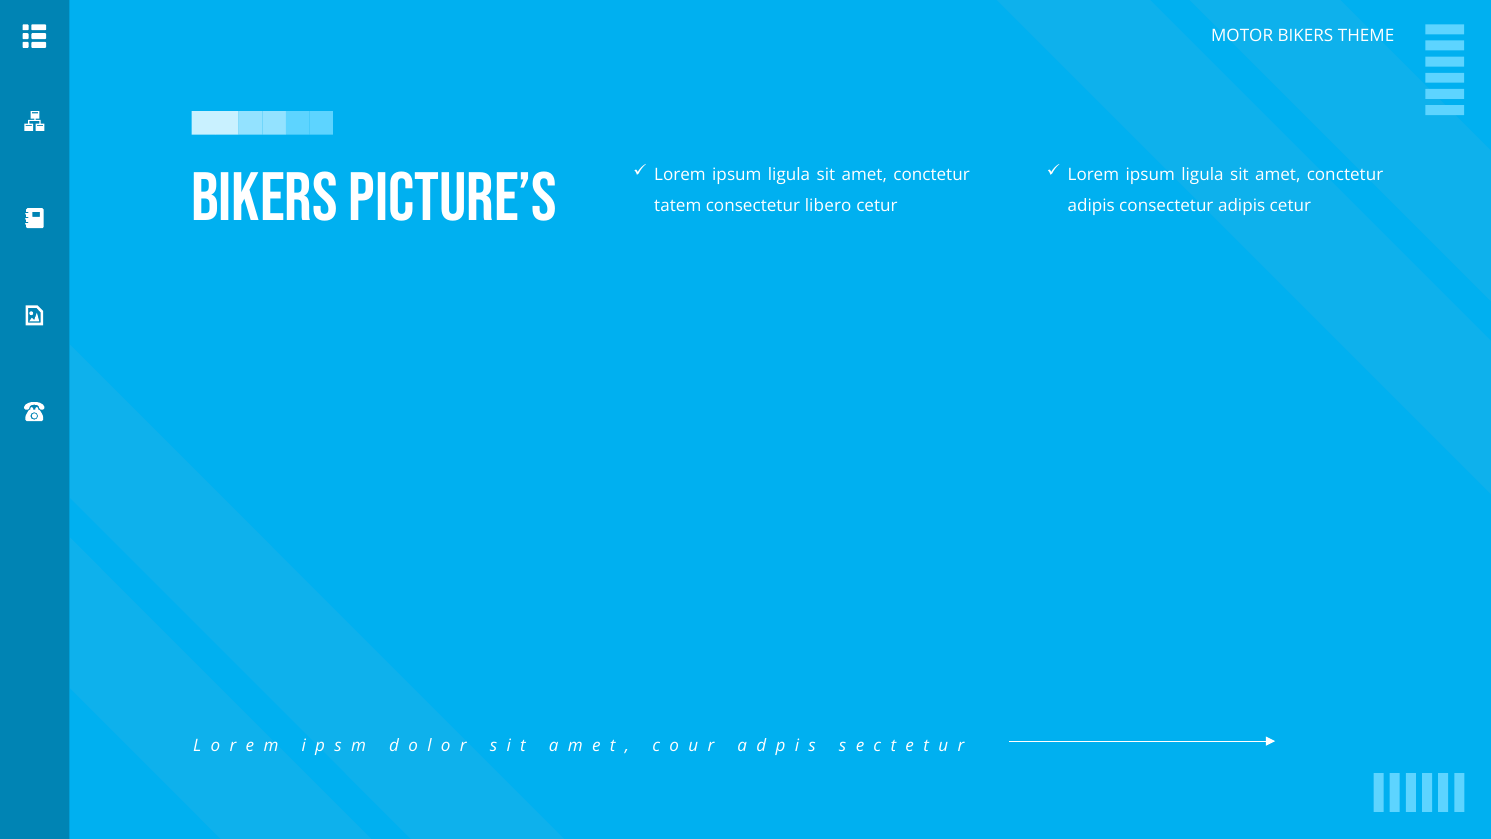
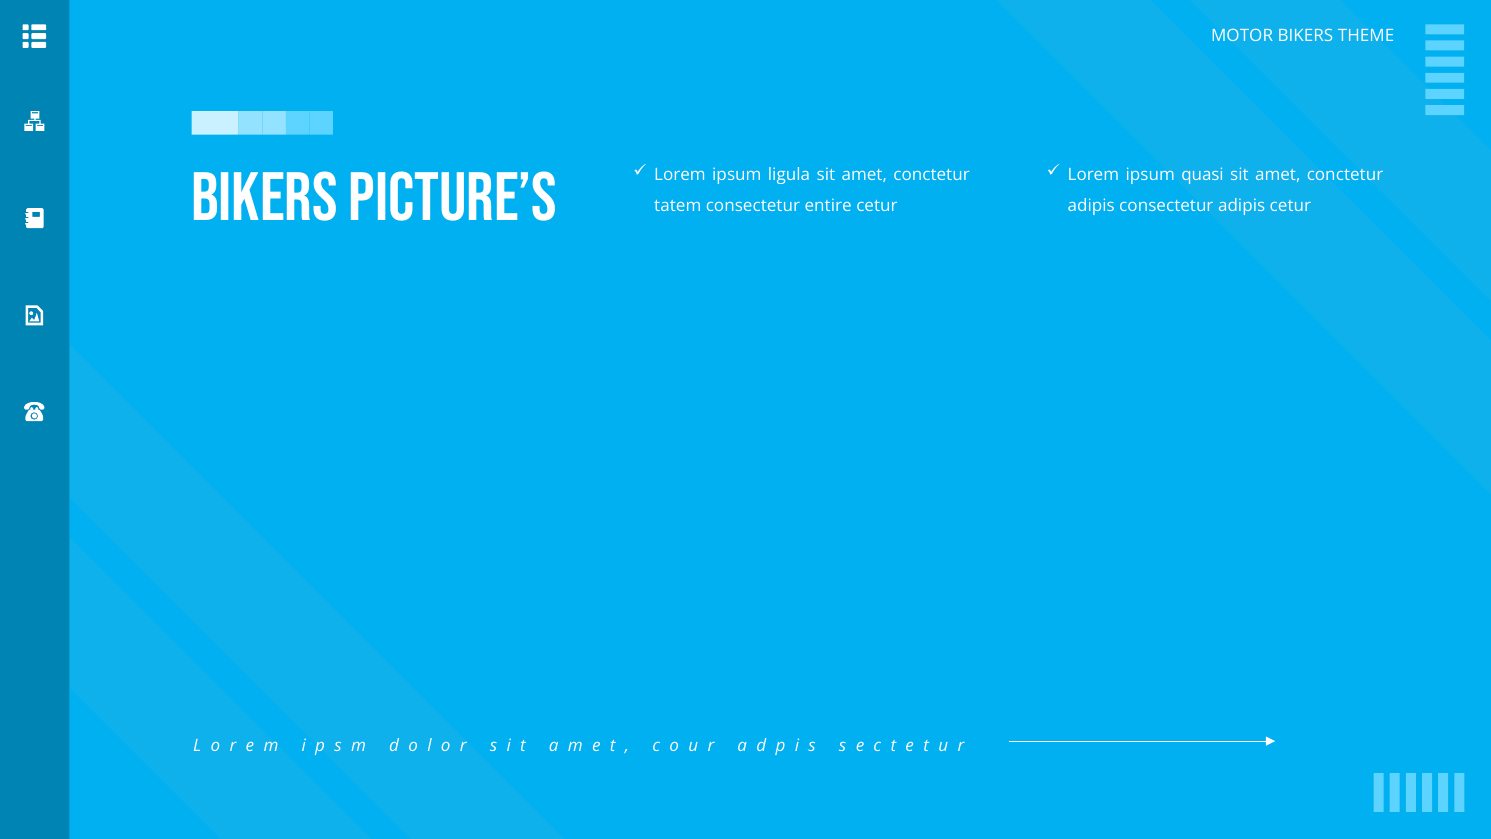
ligula at (1202, 175): ligula -> quasi
libero: libero -> entire
